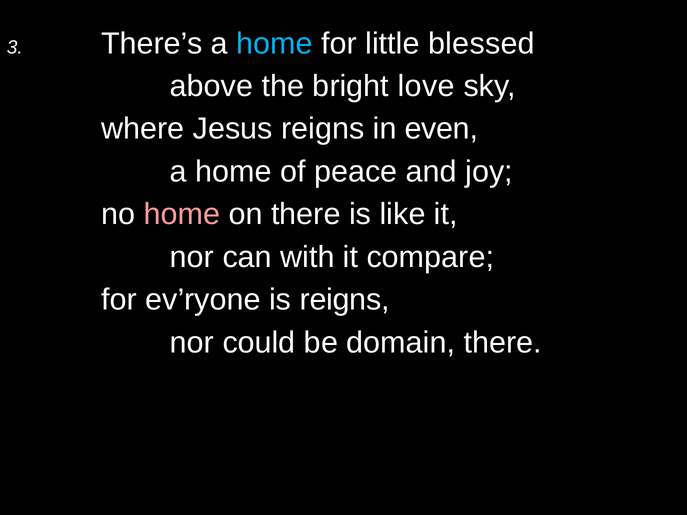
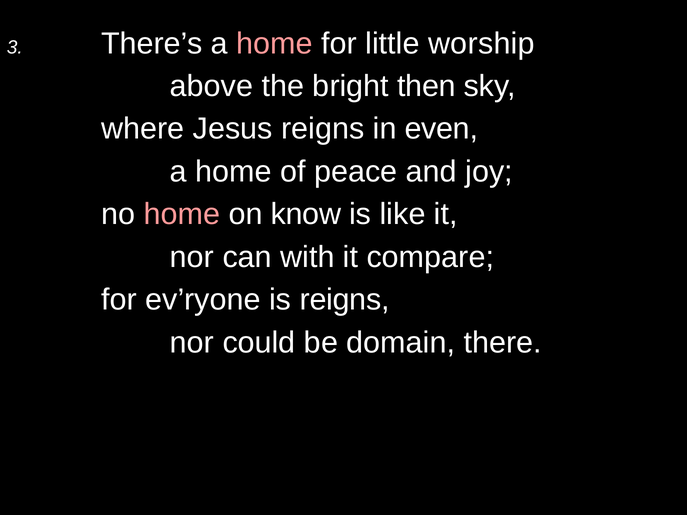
home at (275, 43) colour: light blue -> pink
blessed: blessed -> worship
love: love -> then
on there: there -> know
